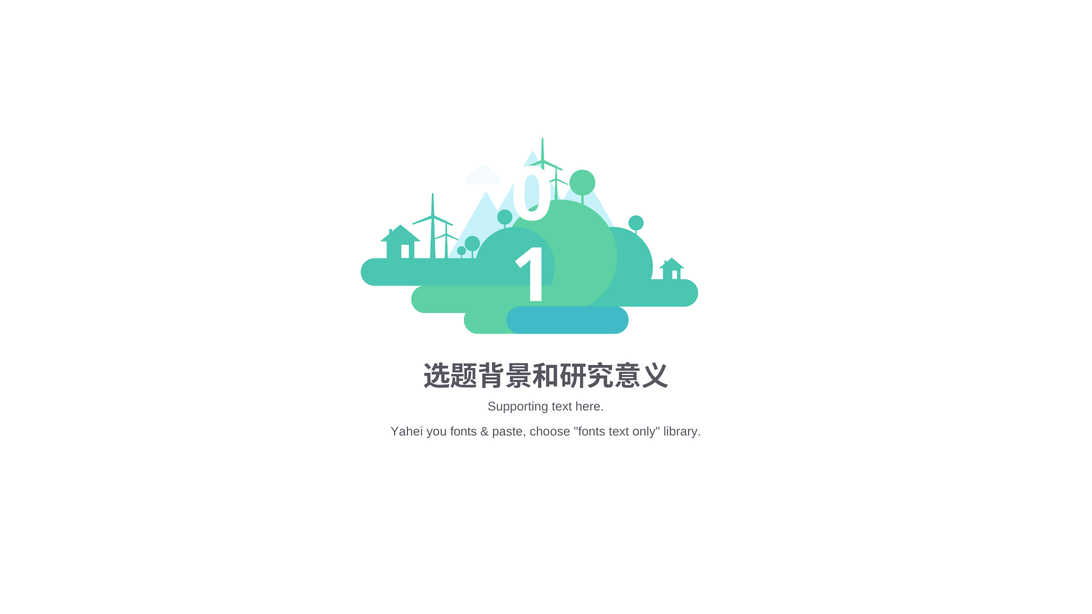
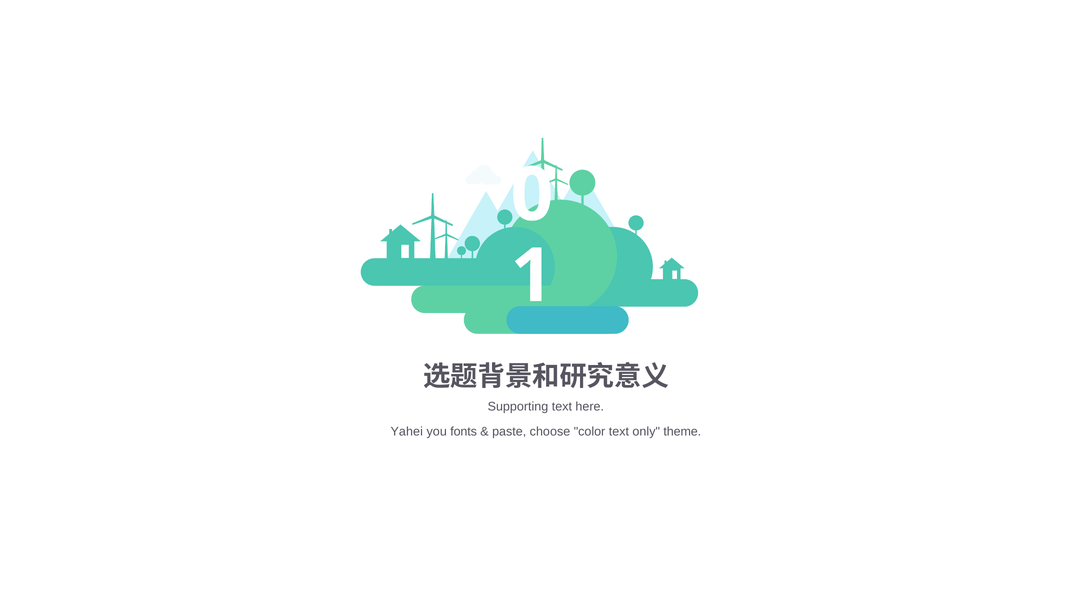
choose fonts: fonts -> color
library: library -> theme
